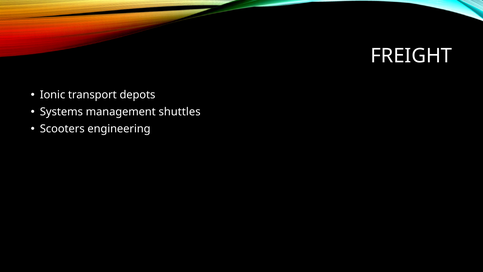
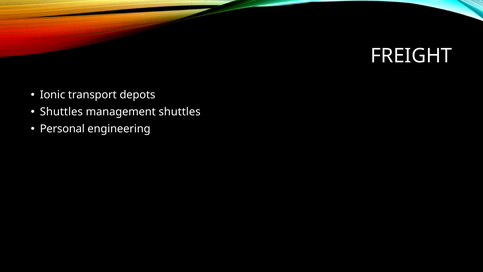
Systems at (61, 112): Systems -> Shuttles
Scooters: Scooters -> Personal
